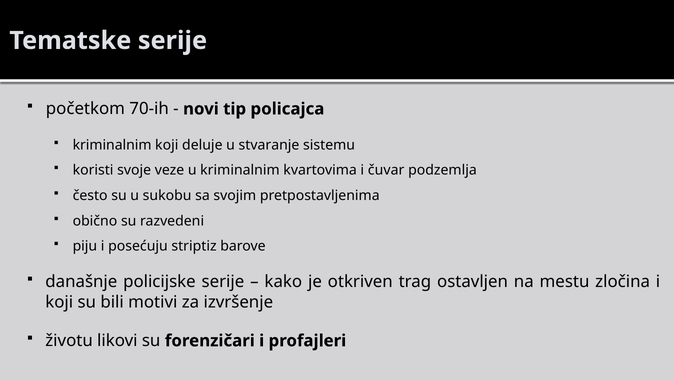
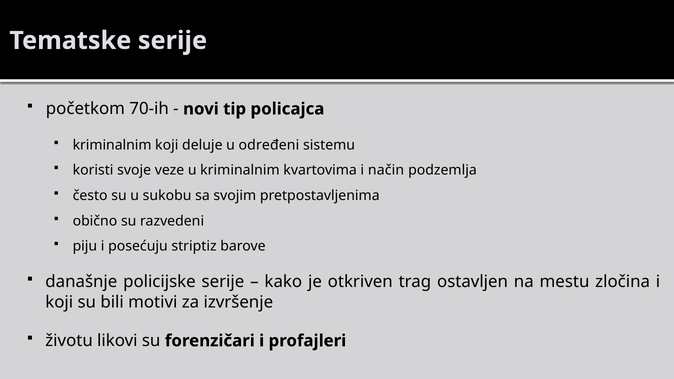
stvaranje: stvaranje -> određeni
čuvar: čuvar -> način
